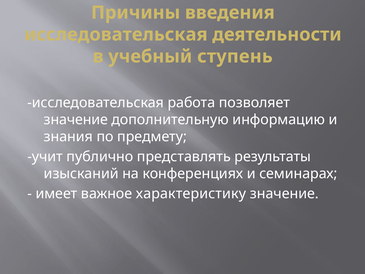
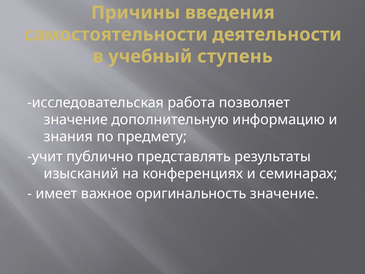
исследовательская at (116, 34): исследовательская -> самостоятельности
характеристику: характеристику -> оригинальность
